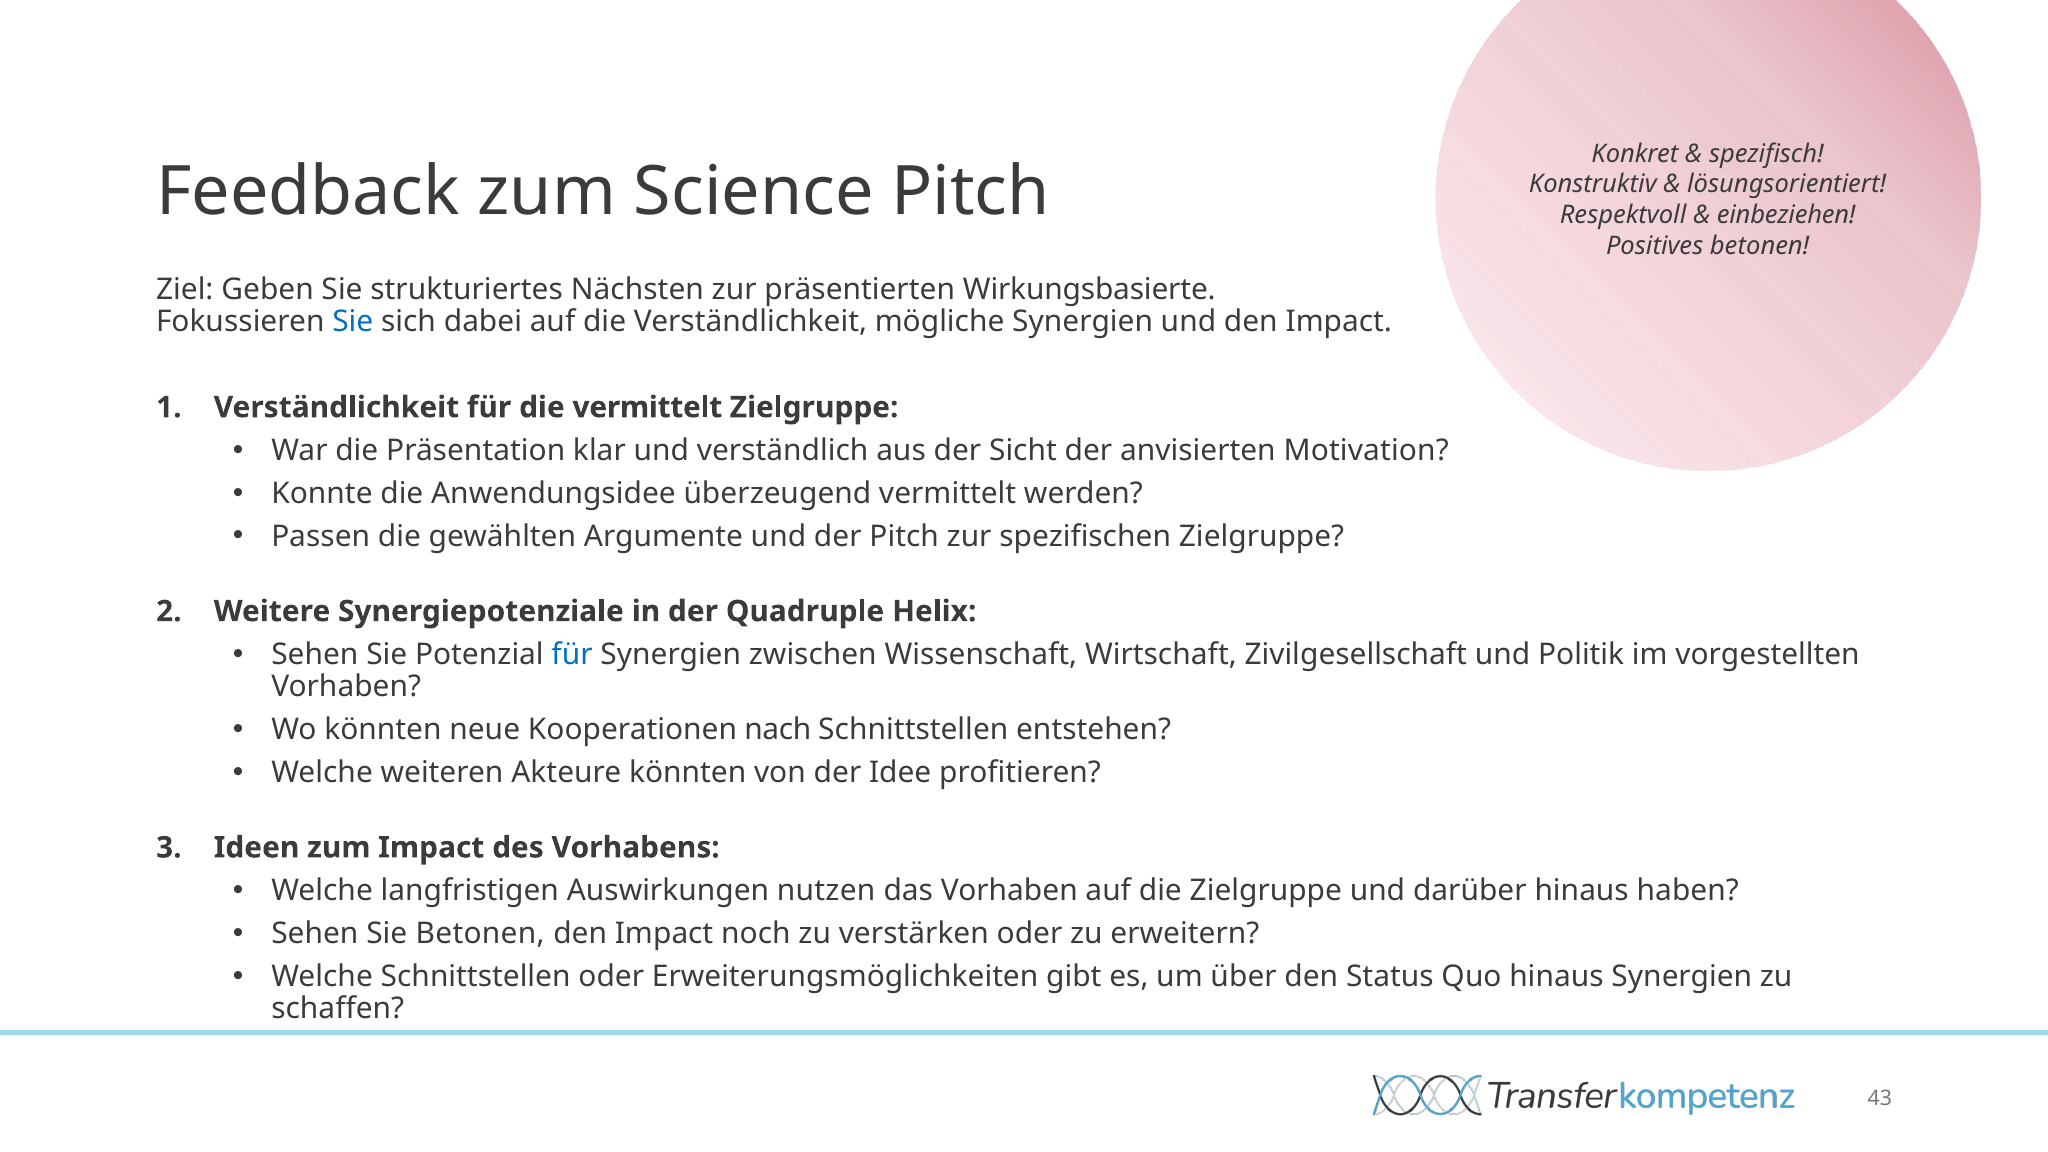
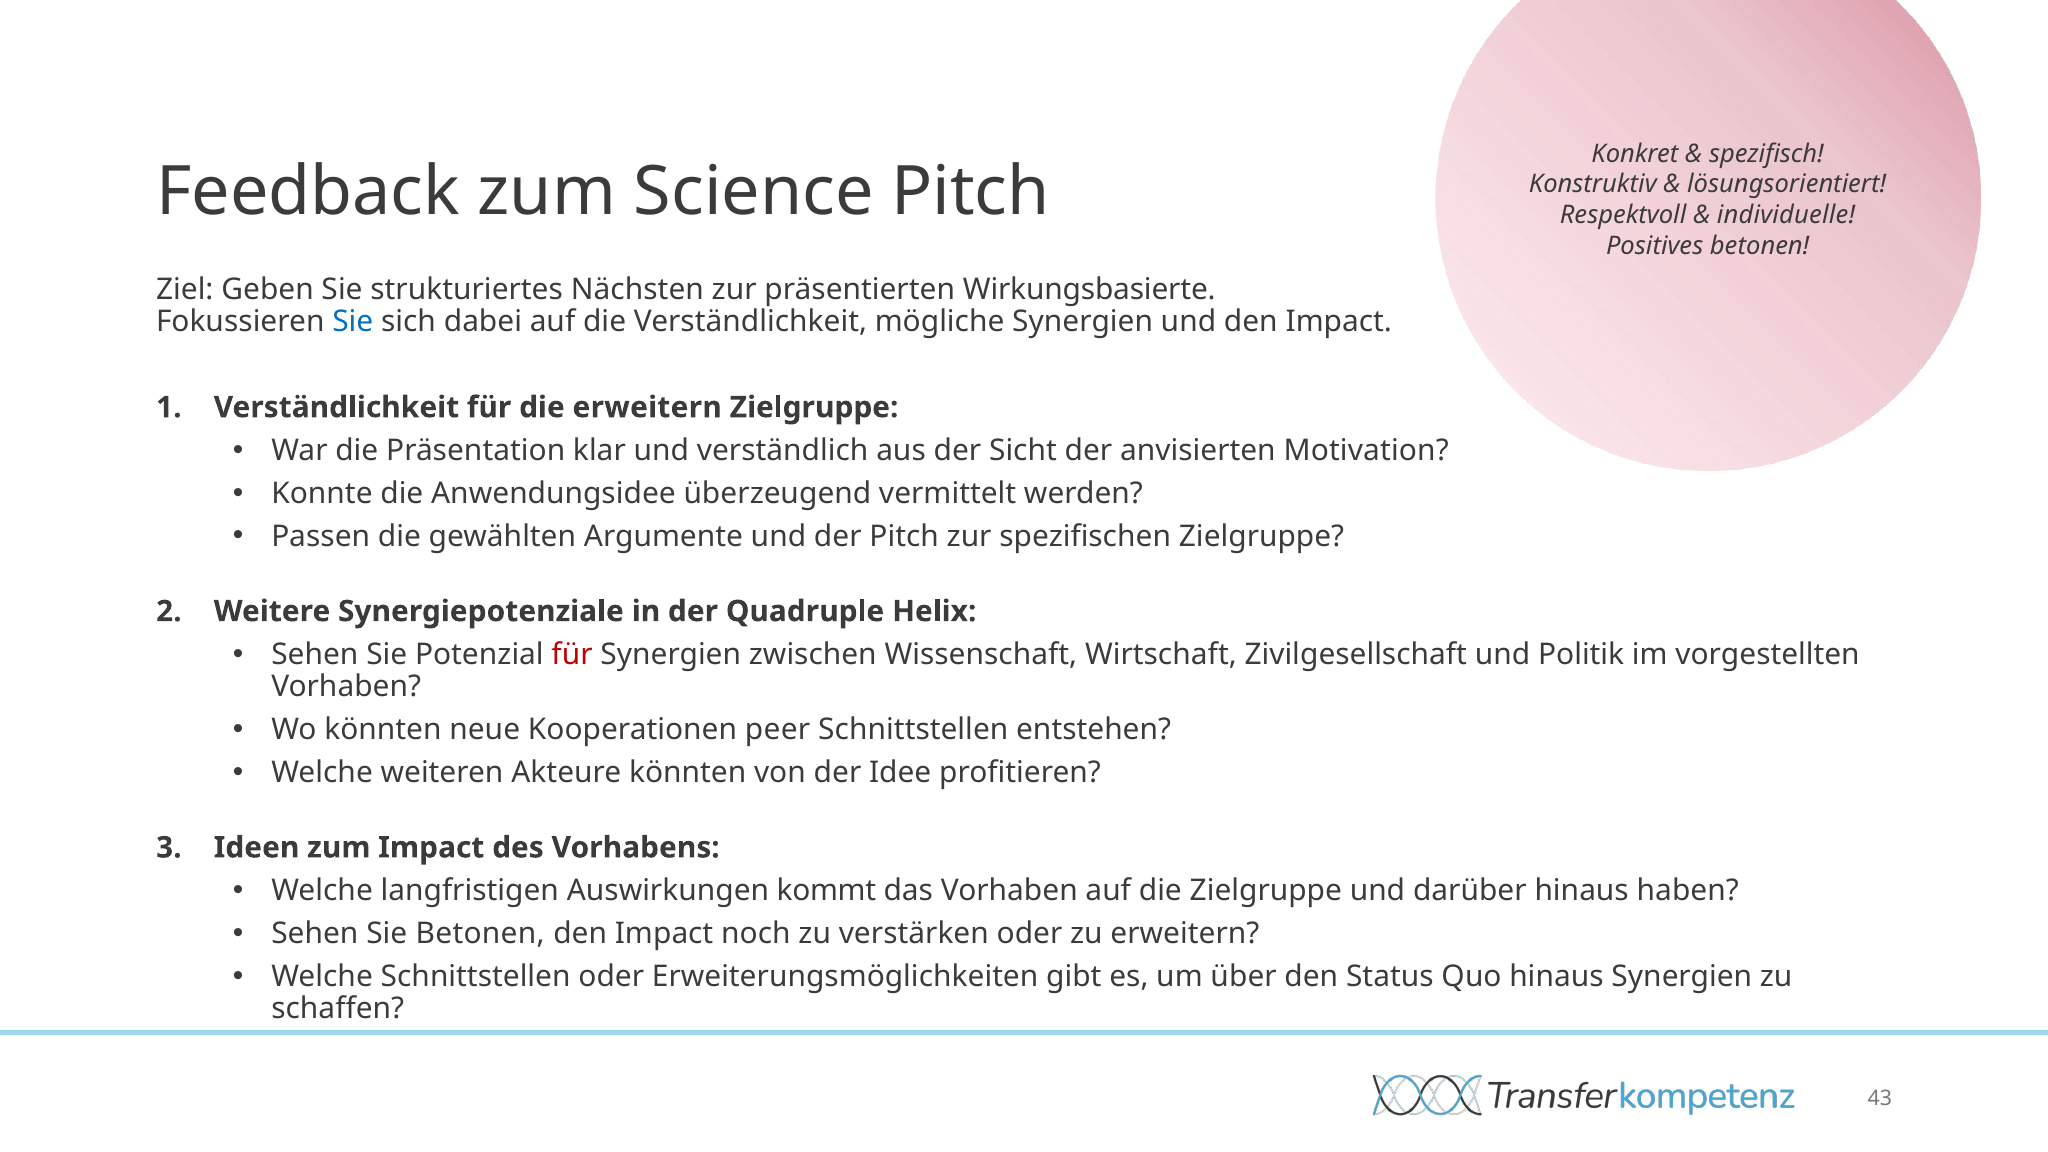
einbeziehen: einbeziehen -> individuelle
die vermittelt: vermittelt -> erweitern
für at (572, 654) colour: blue -> red
nach: nach -> peer
nutzen: nutzen -> kommt
